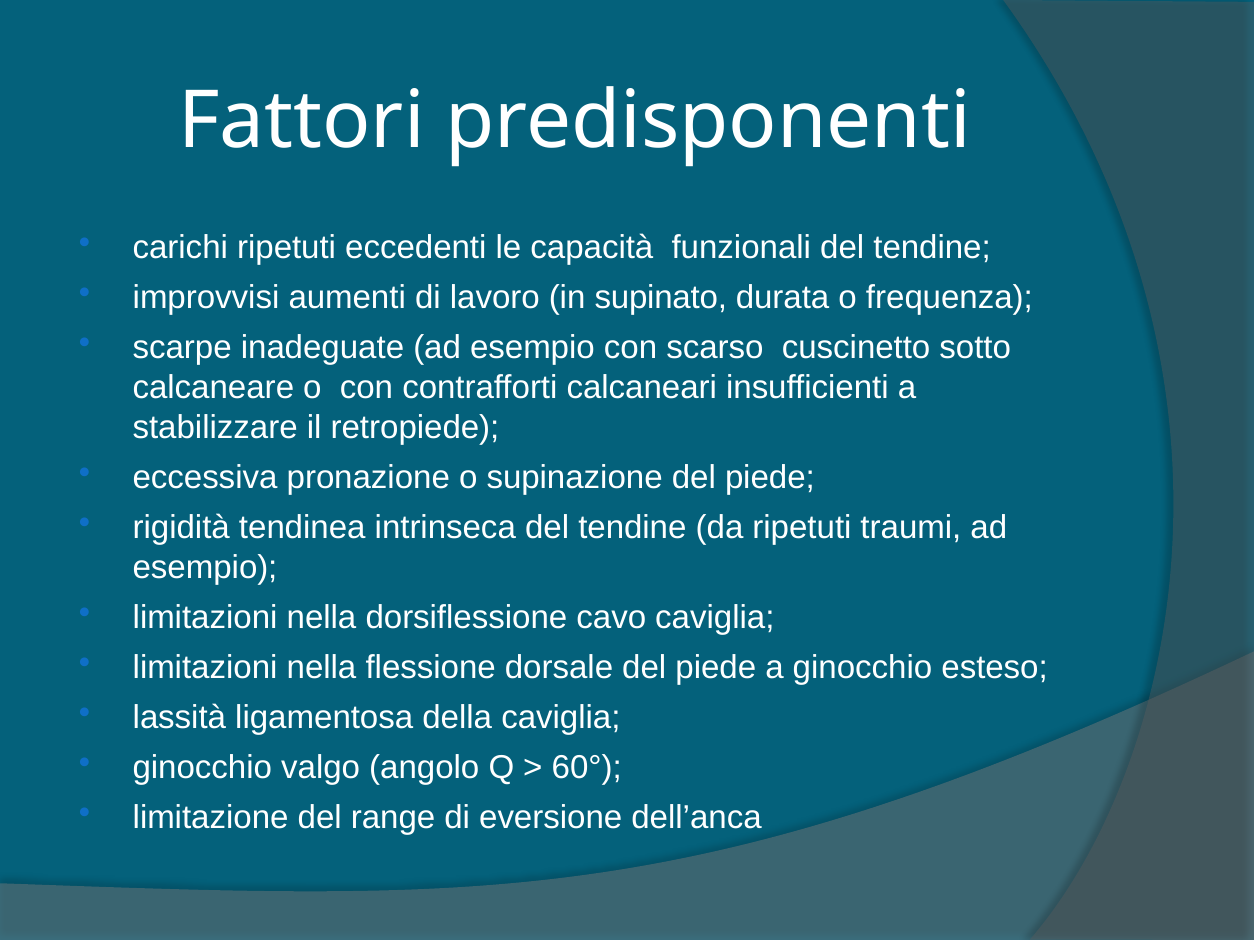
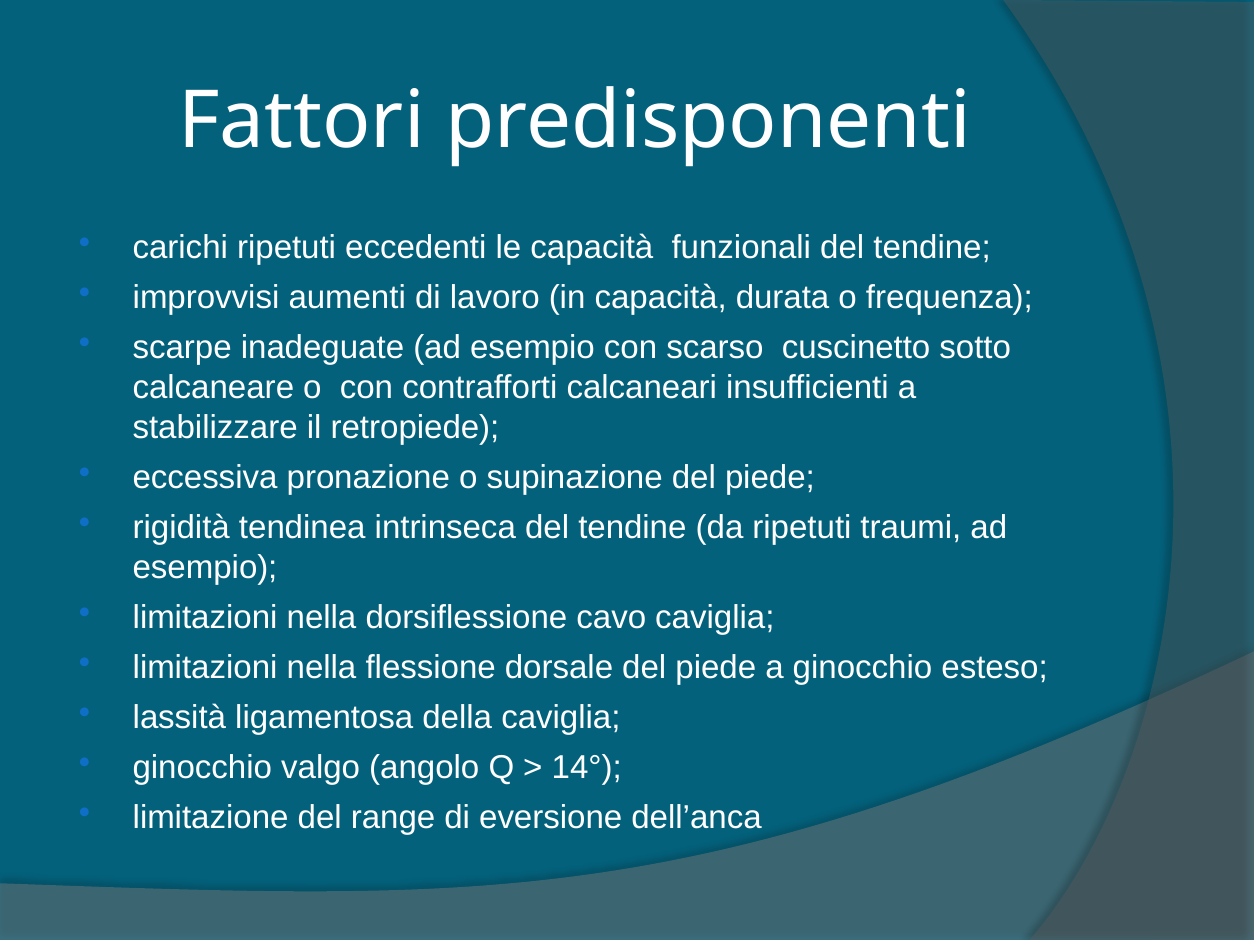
in supinato: supinato -> capacità
60°: 60° -> 14°
